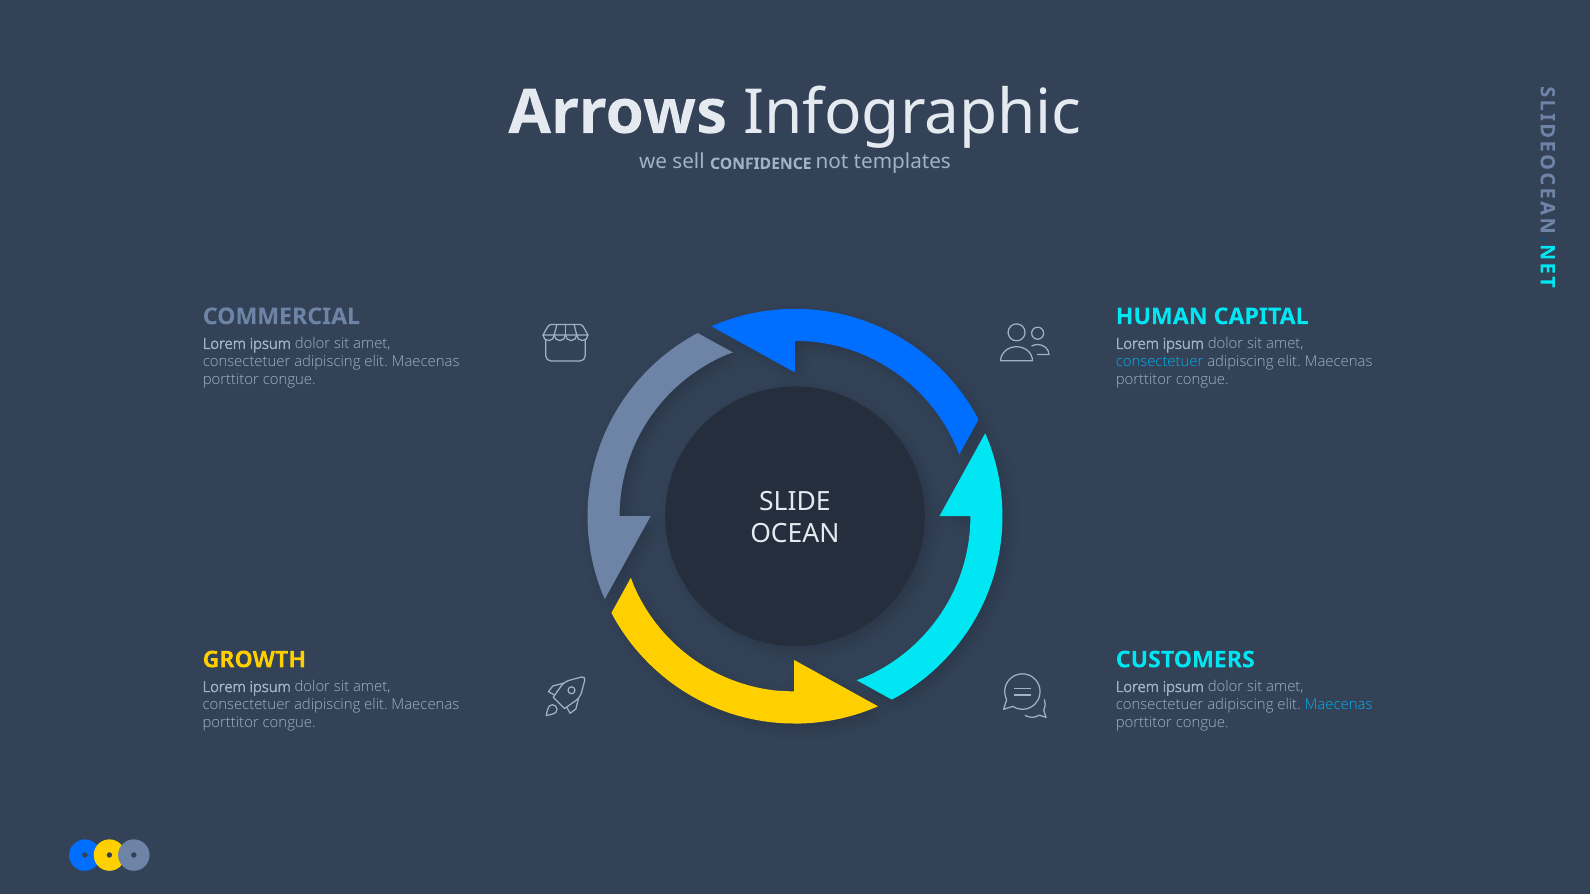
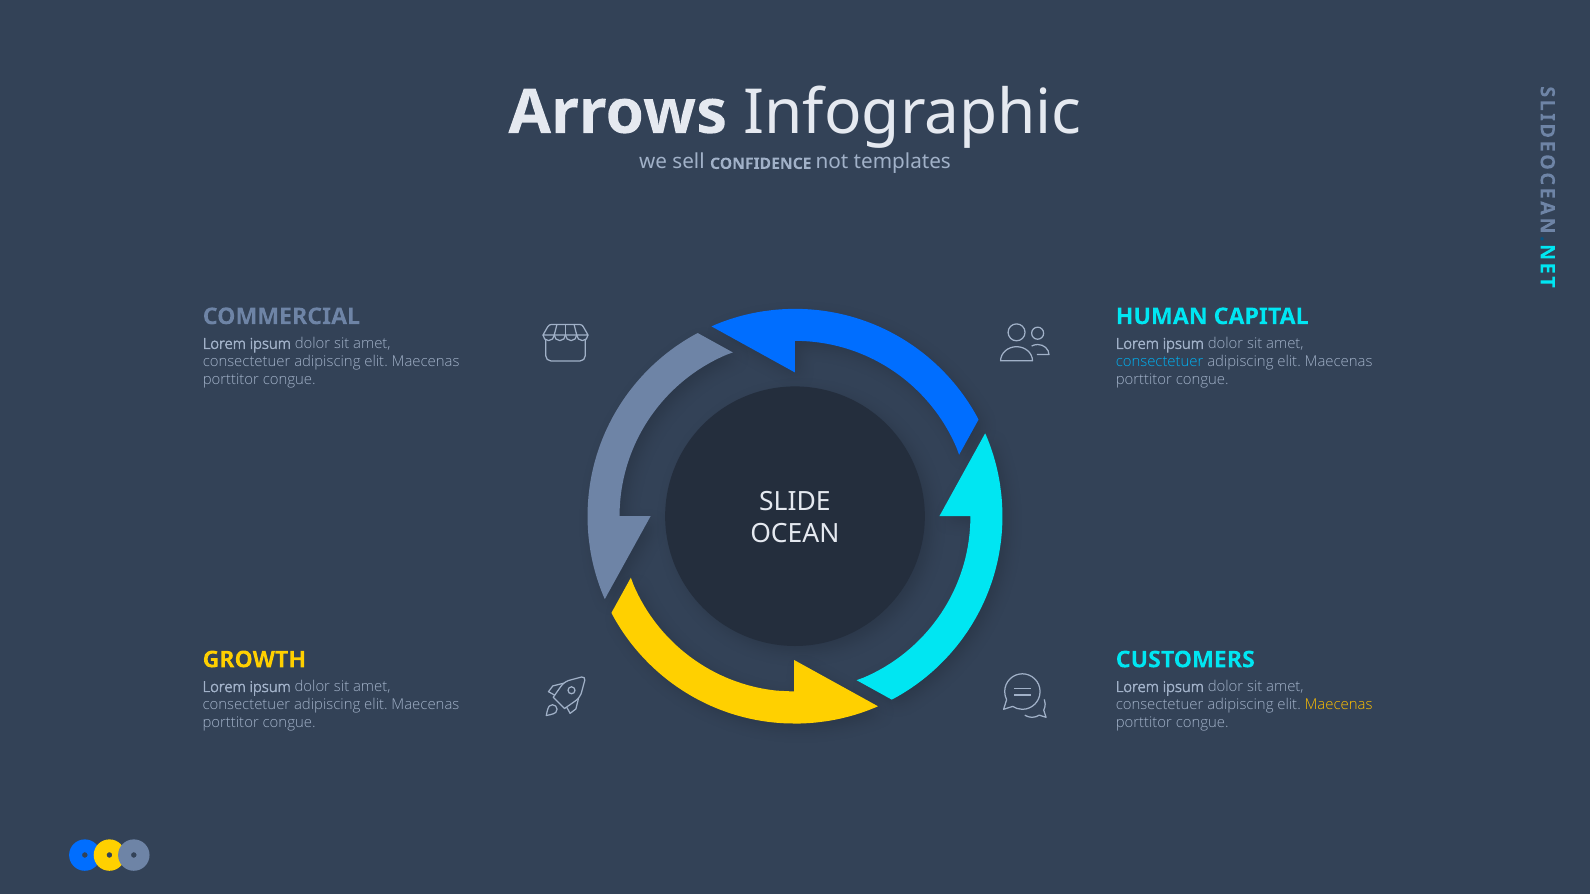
Maecenas at (1339, 705) colour: light blue -> yellow
